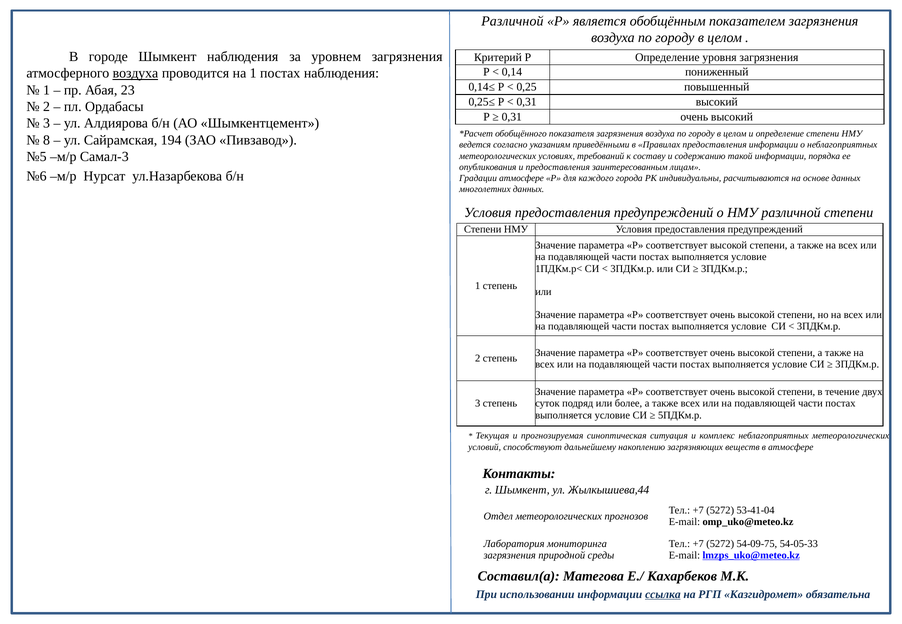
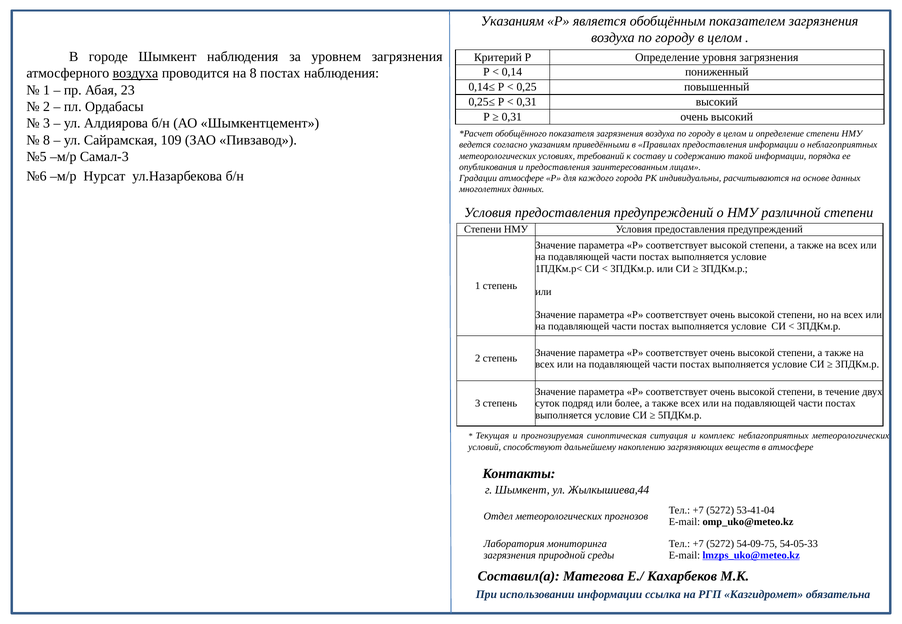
Различной at (512, 21): Различной -> Указаниям
на 1: 1 -> 8
194: 194 -> 109
ссылка underline: present -> none
